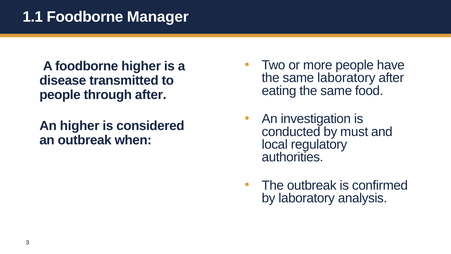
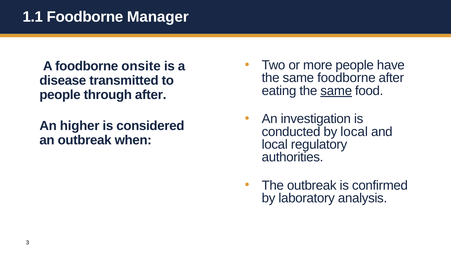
foodborne higher: higher -> onsite
same laboratory: laboratory -> foodborne
same at (336, 91) underline: none -> present
by must: must -> local
